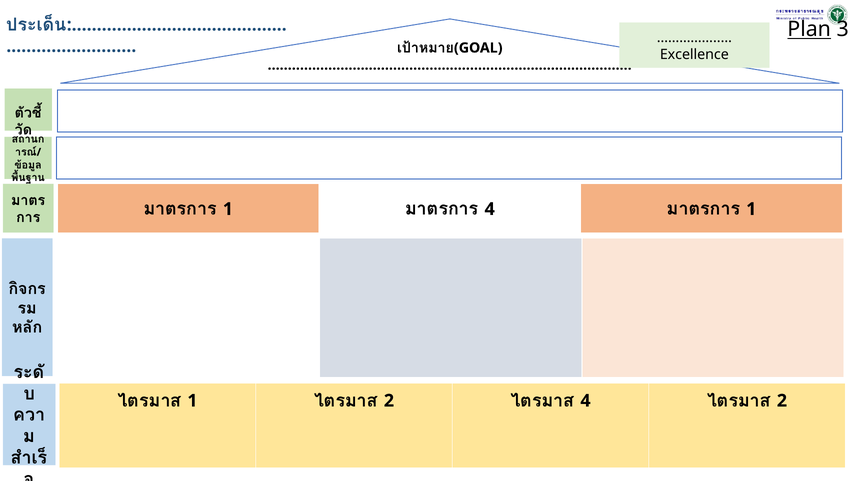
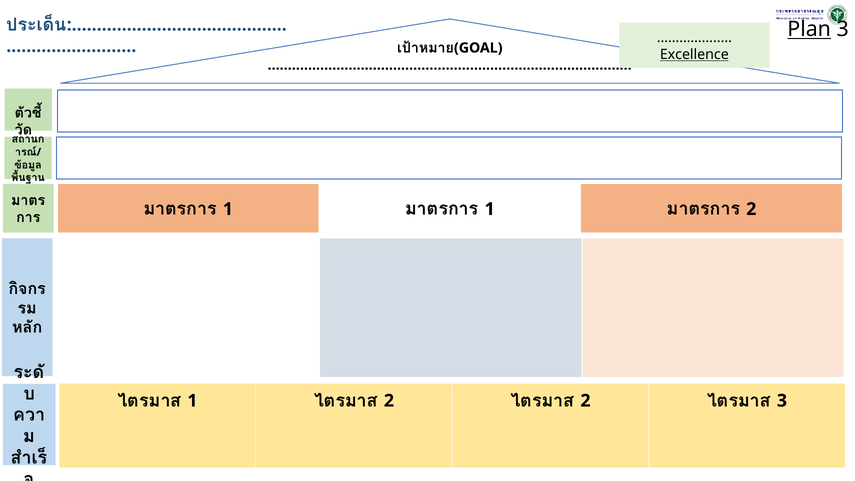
Excellence underline: none -> present
4 at (490, 209): 4 -> 1
1 at (751, 209): 1 -> 2
4 at (585, 401): 4 -> 2
2 at (782, 401): 2 -> 3
